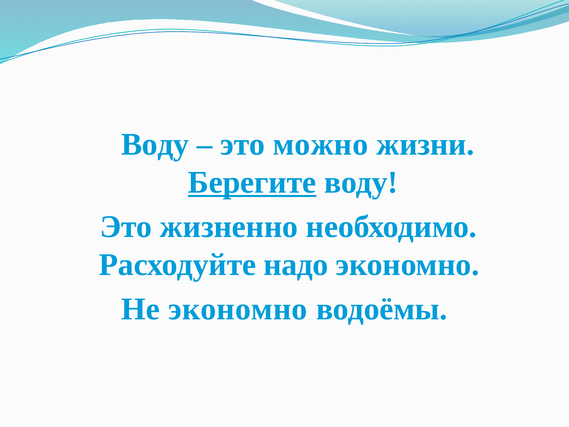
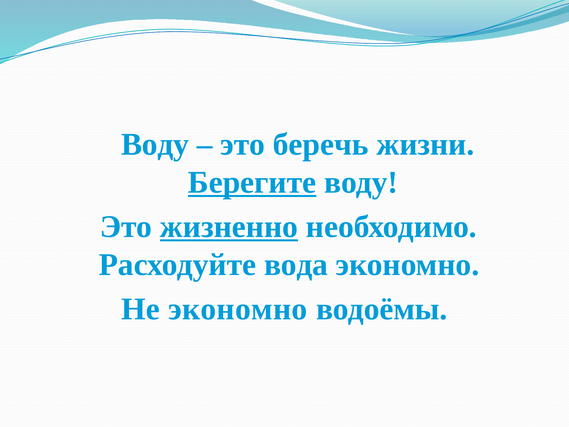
можно: можно -> беречь
жизненно underline: none -> present
надо: надо -> вода
